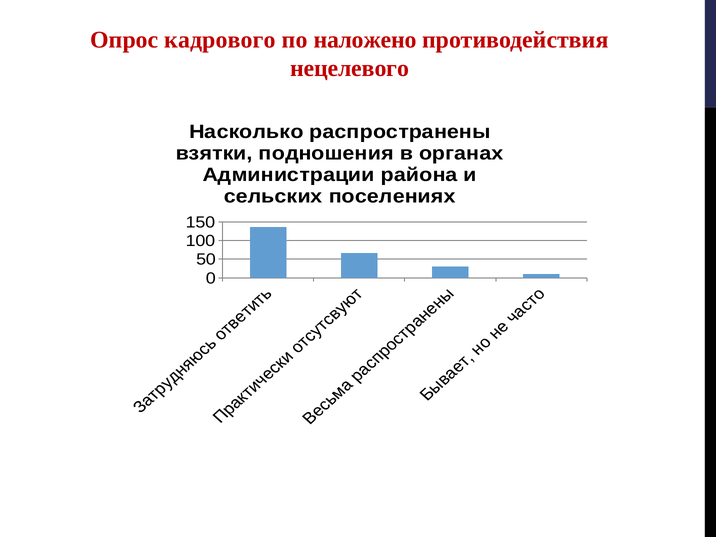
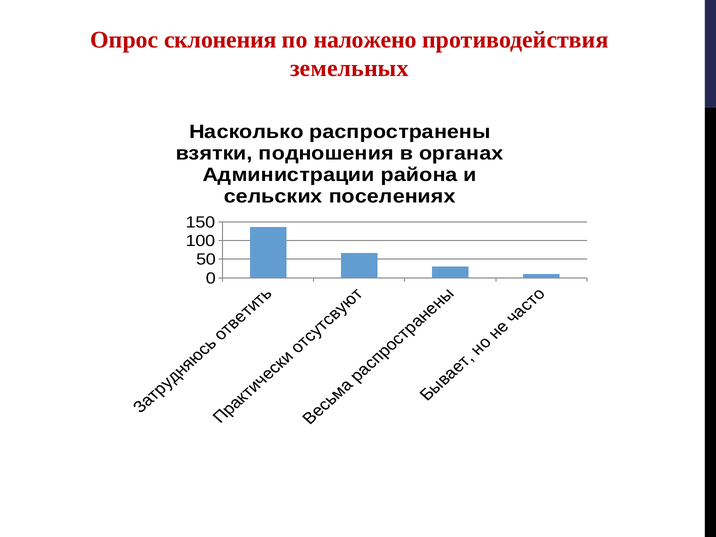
кадрового: кадрового -> склонения
нецелевого: нецелевого -> земельных
